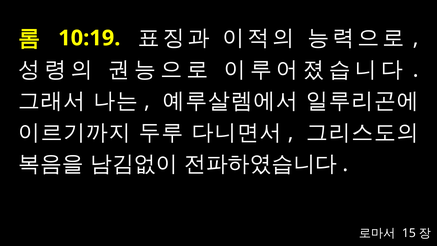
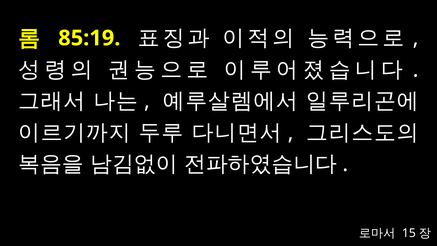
10:19: 10:19 -> 85:19
